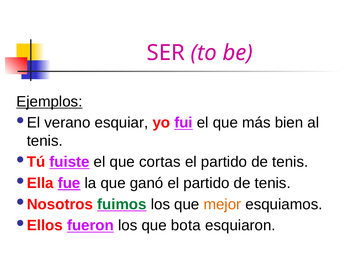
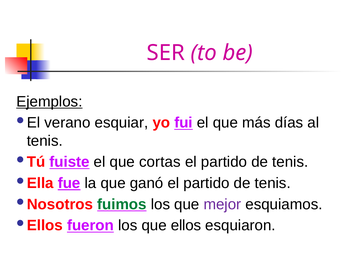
bien: bien -> días
mejor colour: orange -> purple
que bota: bota -> ellos
